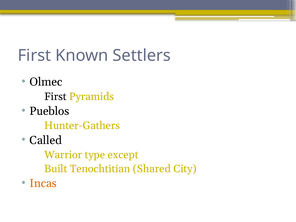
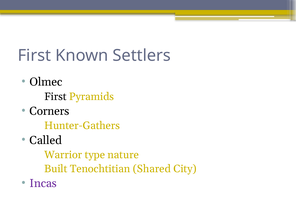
Pueblos: Pueblos -> Corners
except: except -> nature
Incas colour: orange -> purple
